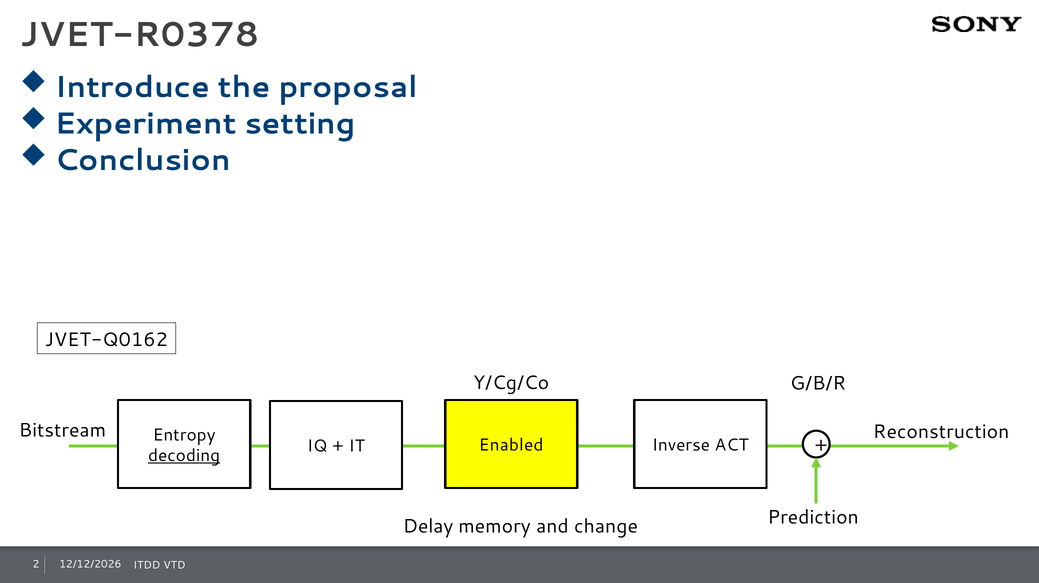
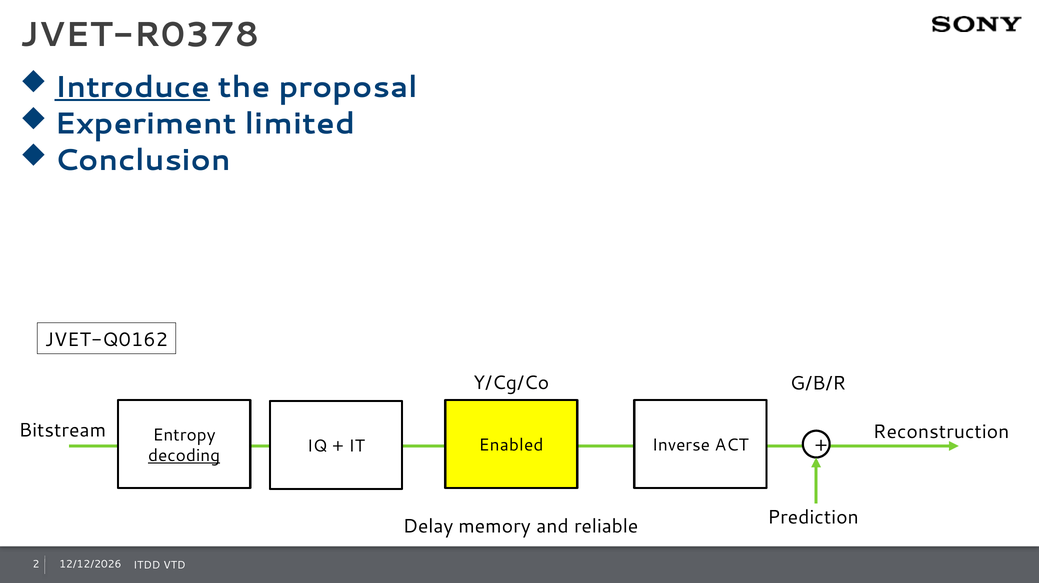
Introduce underline: none -> present
setting: setting -> limited
change: change -> reliable
